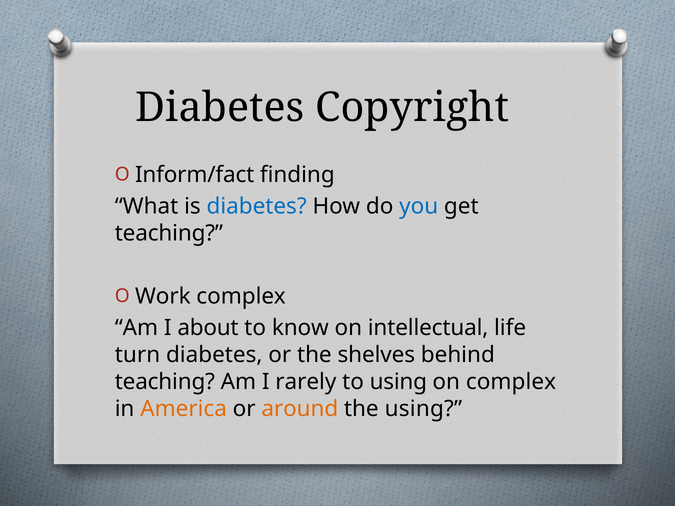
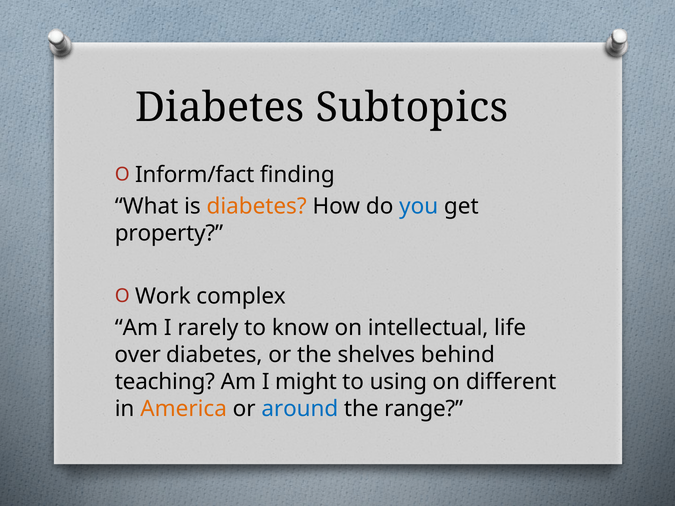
Copyright: Copyright -> Subtopics
diabetes at (257, 206) colour: blue -> orange
teaching at (169, 233): teaching -> property
about: about -> rarely
turn: turn -> over
rarely: rarely -> might
on complex: complex -> different
around colour: orange -> blue
the using: using -> range
